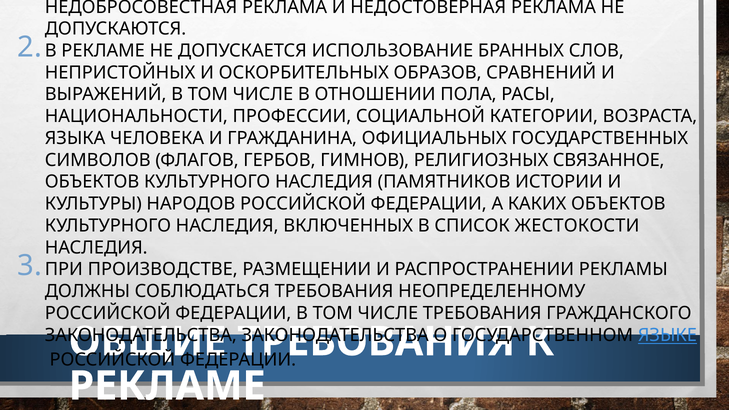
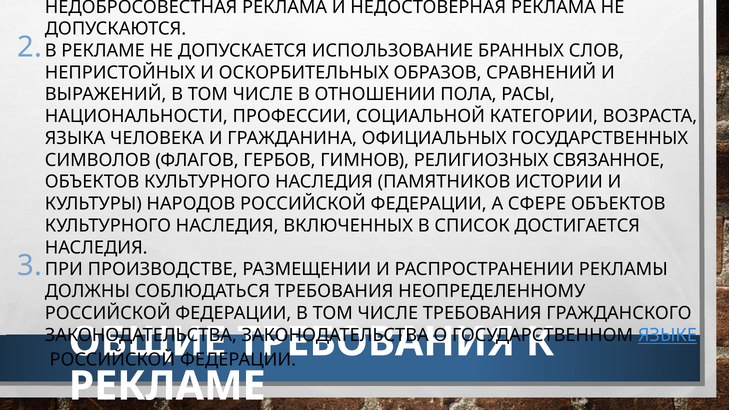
КАКИХ: КАКИХ -> СФЕРЕ
ЖЕСТОКОСТИ: ЖЕСТОКОСТИ -> ДОСТИГАЕТСЯ
